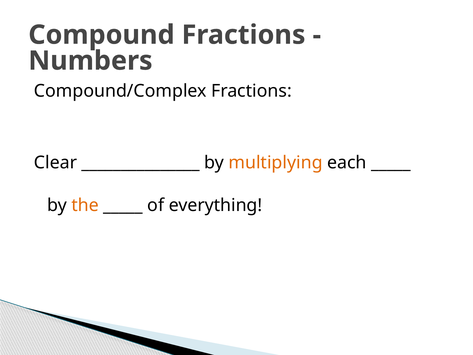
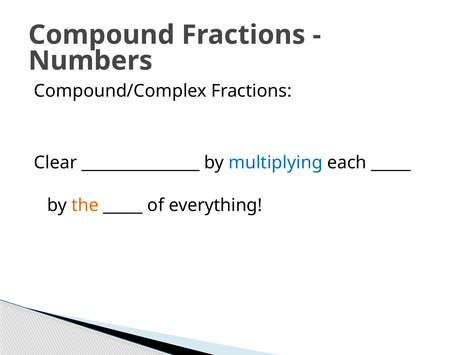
multiplying colour: orange -> blue
